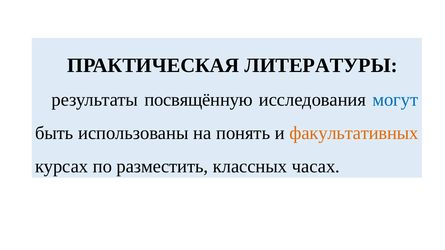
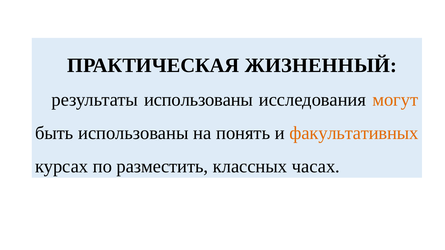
ЛИТЕРАТУРЫ: ЛИТЕРАТУРЫ -> ЖИЗНЕННЫЙ
результаты посвящённую: посвящённую -> использованы
могут colour: blue -> orange
